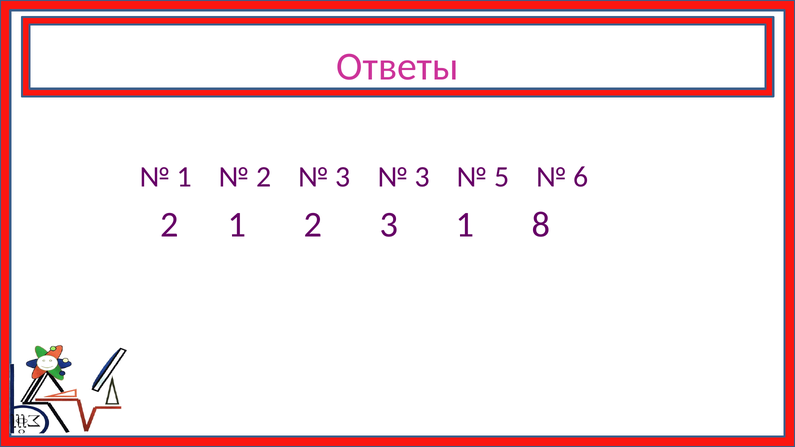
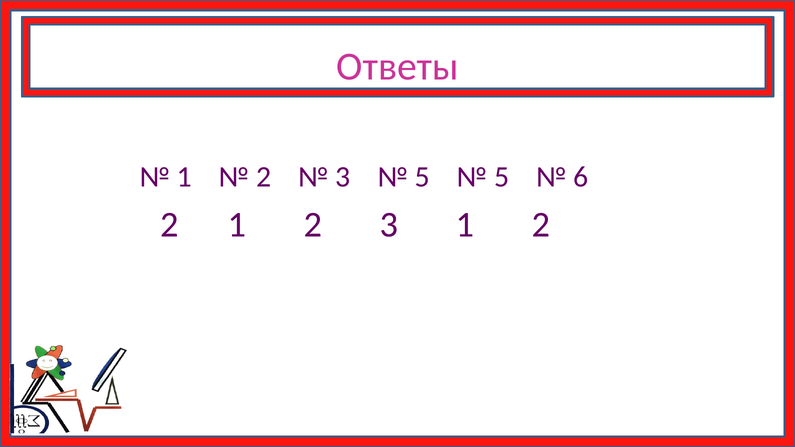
3 at (422, 177): 3 -> 5
3 1 8: 8 -> 2
